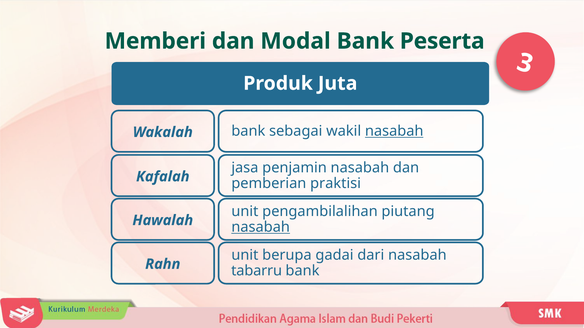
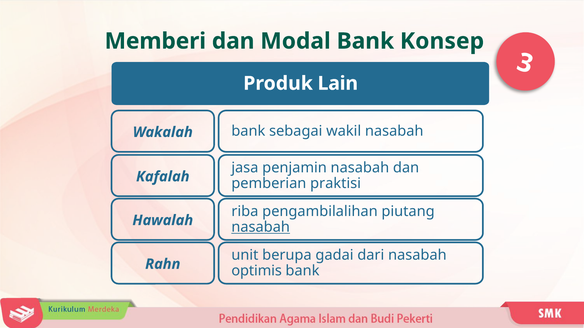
Peserta: Peserta -> Konsep
Juta: Juta -> Lain
nasabah at (394, 131) underline: present -> none
unit at (245, 212): unit -> riba
tabarru: tabarru -> optimis
